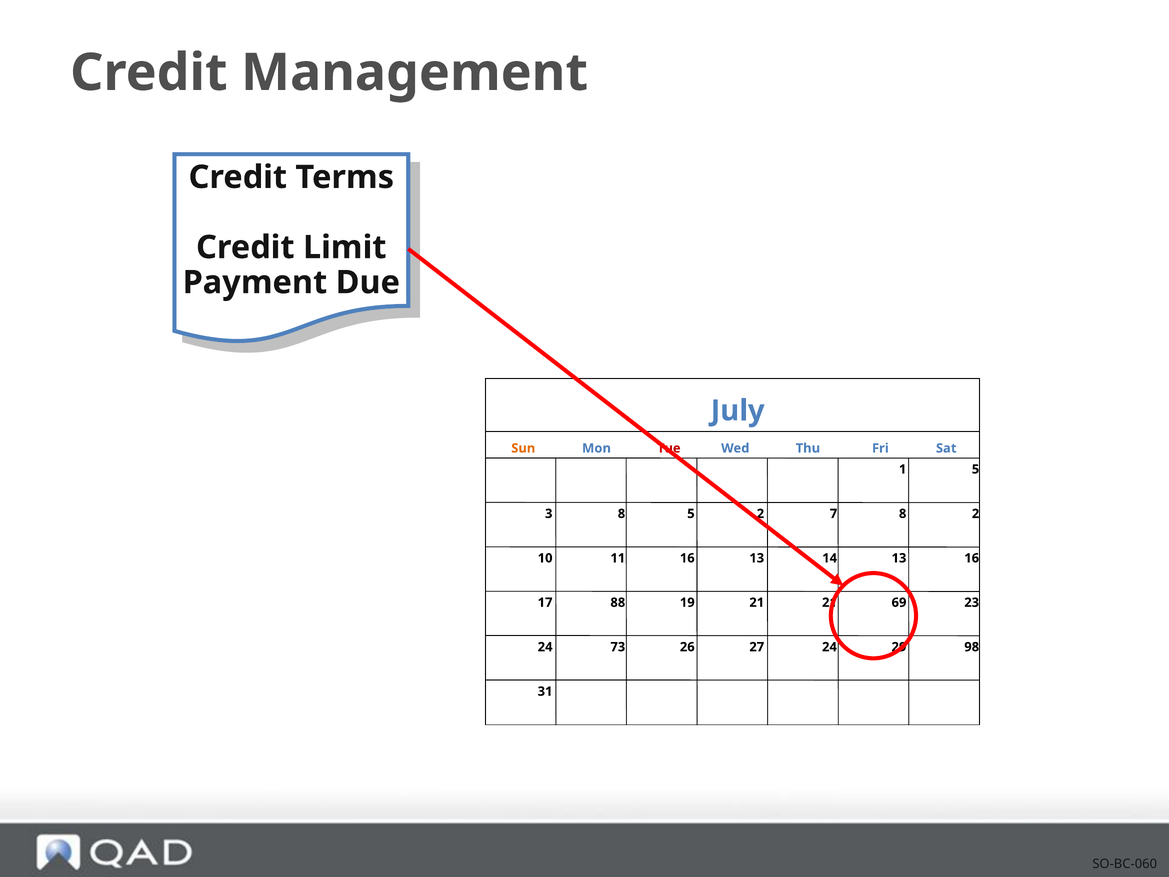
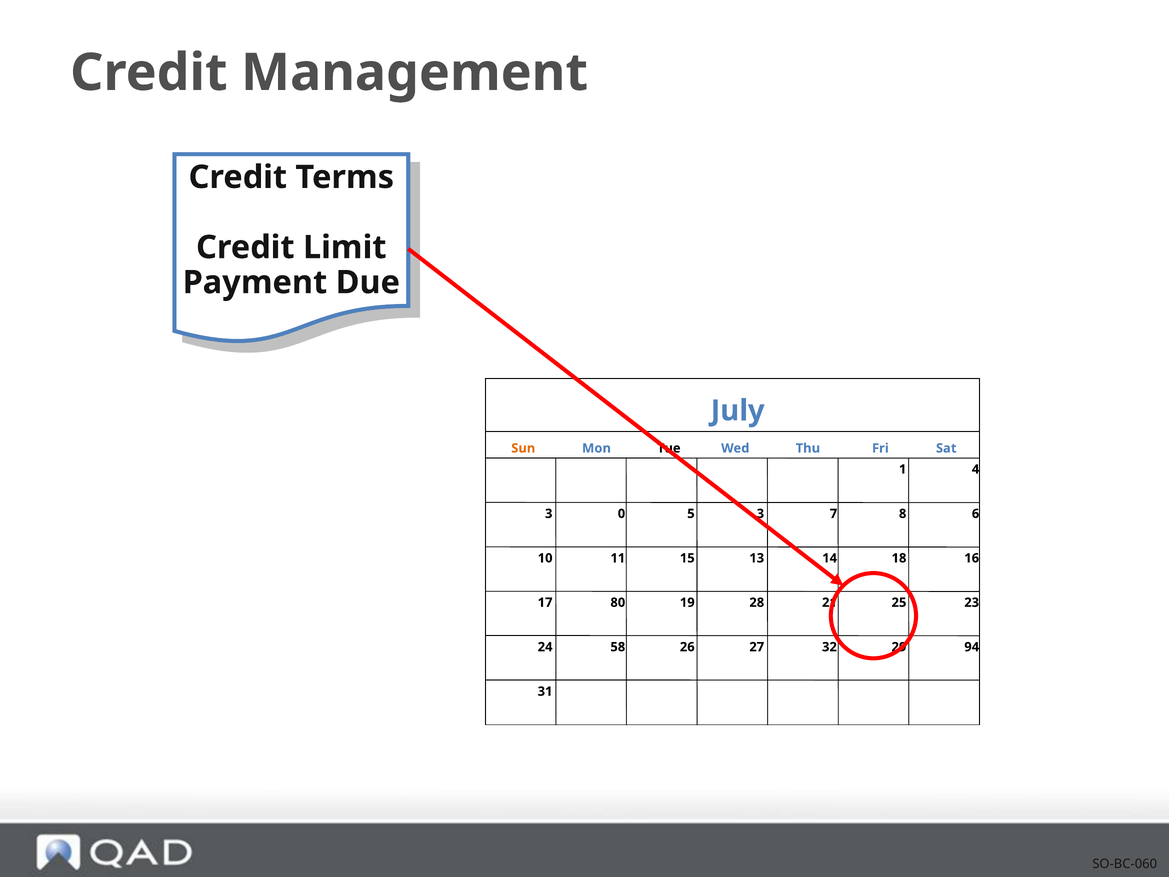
Tue colour: red -> black
1 5: 5 -> 4
3 8: 8 -> 0
5 2: 2 -> 3
8 2: 2 -> 6
11 16: 16 -> 15
14 13: 13 -> 18
88: 88 -> 80
19 21: 21 -> 28
69: 69 -> 25
73: 73 -> 58
27 24: 24 -> 32
98: 98 -> 94
